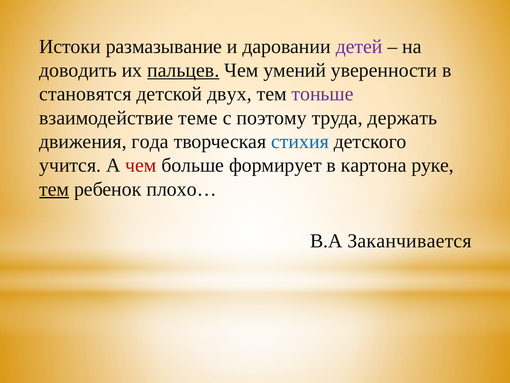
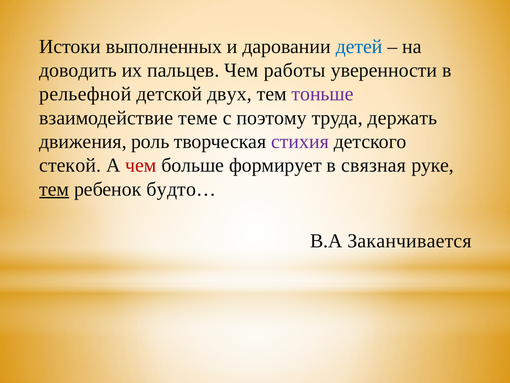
размазывание: размазывание -> выполненных
детей colour: purple -> blue
пальцев underline: present -> none
умений: умений -> работы
становятся: становятся -> рельефной
года: года -> роль
стихия colour: blue -> purple
учится: учится -> стекой
картона: картона -> связная
плохо…: плохо… -> будто…
